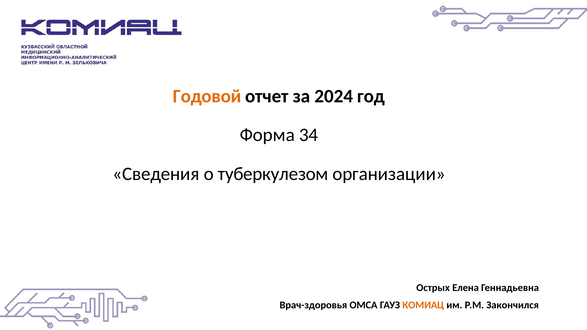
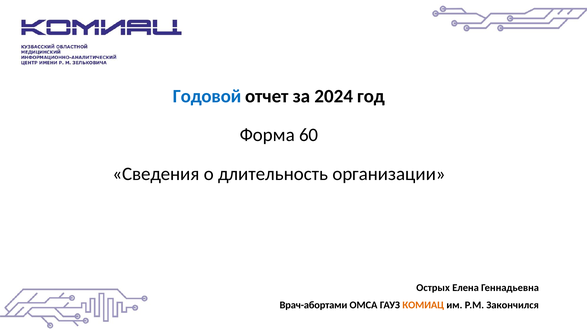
Годовой colour: orange -> blue
34: 34 -> 60
туберкулезом: туберкулезом -> длительность
Врач-здоровья: Врач-здоровья -> Врач-абортами
